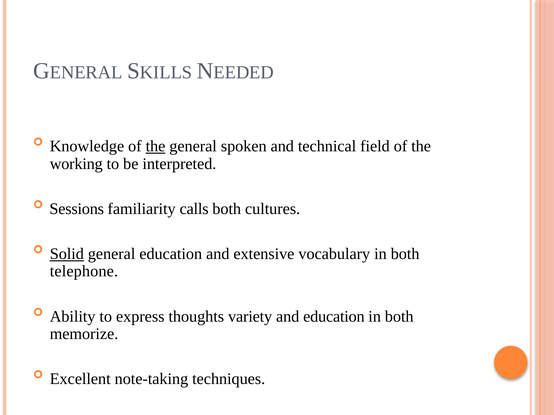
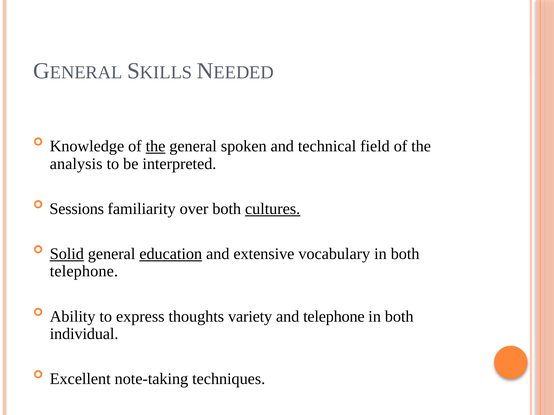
working: working -> analysis
calls: calls -> over
cultures underline: none -> present
education at (171, 254) underline: none -> present
and education: education -> telephone
memorize: memorize -> individual
